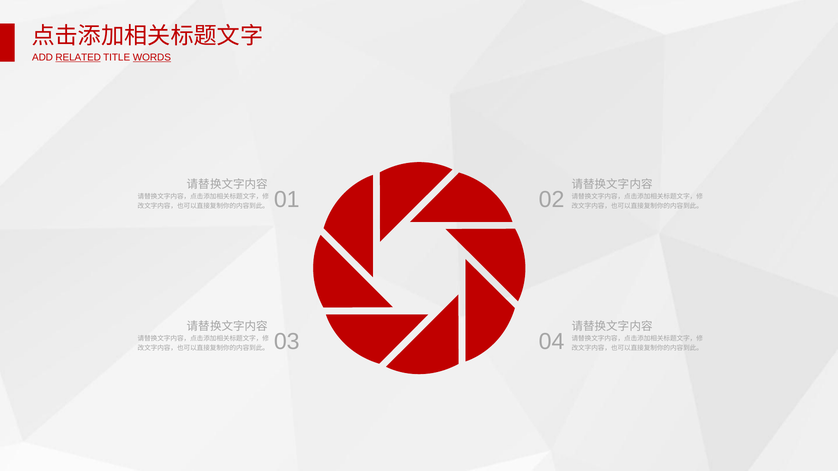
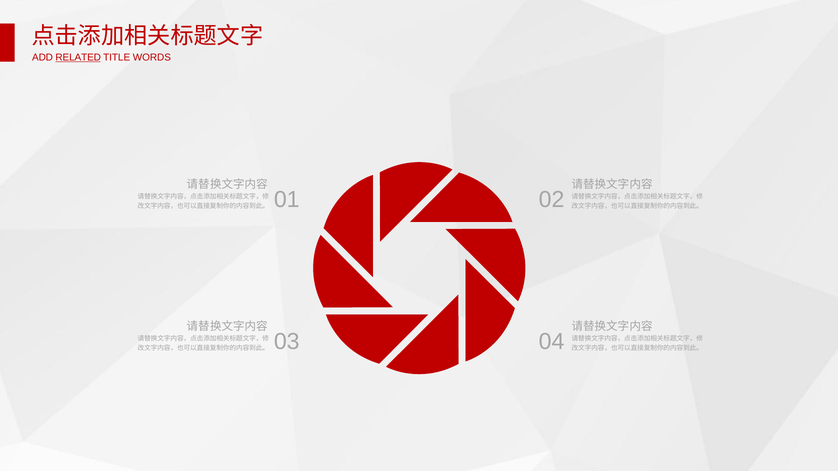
WORDS underline: present -> none
